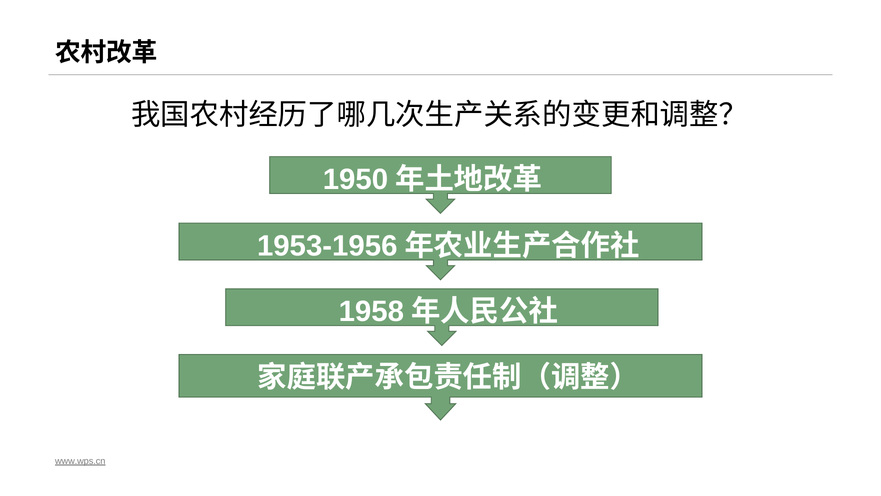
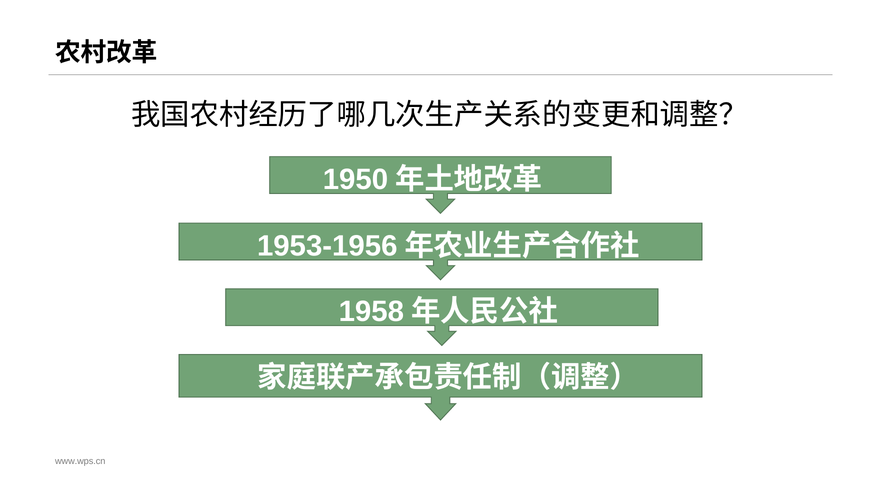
www.wps.cn underline: present -> none
